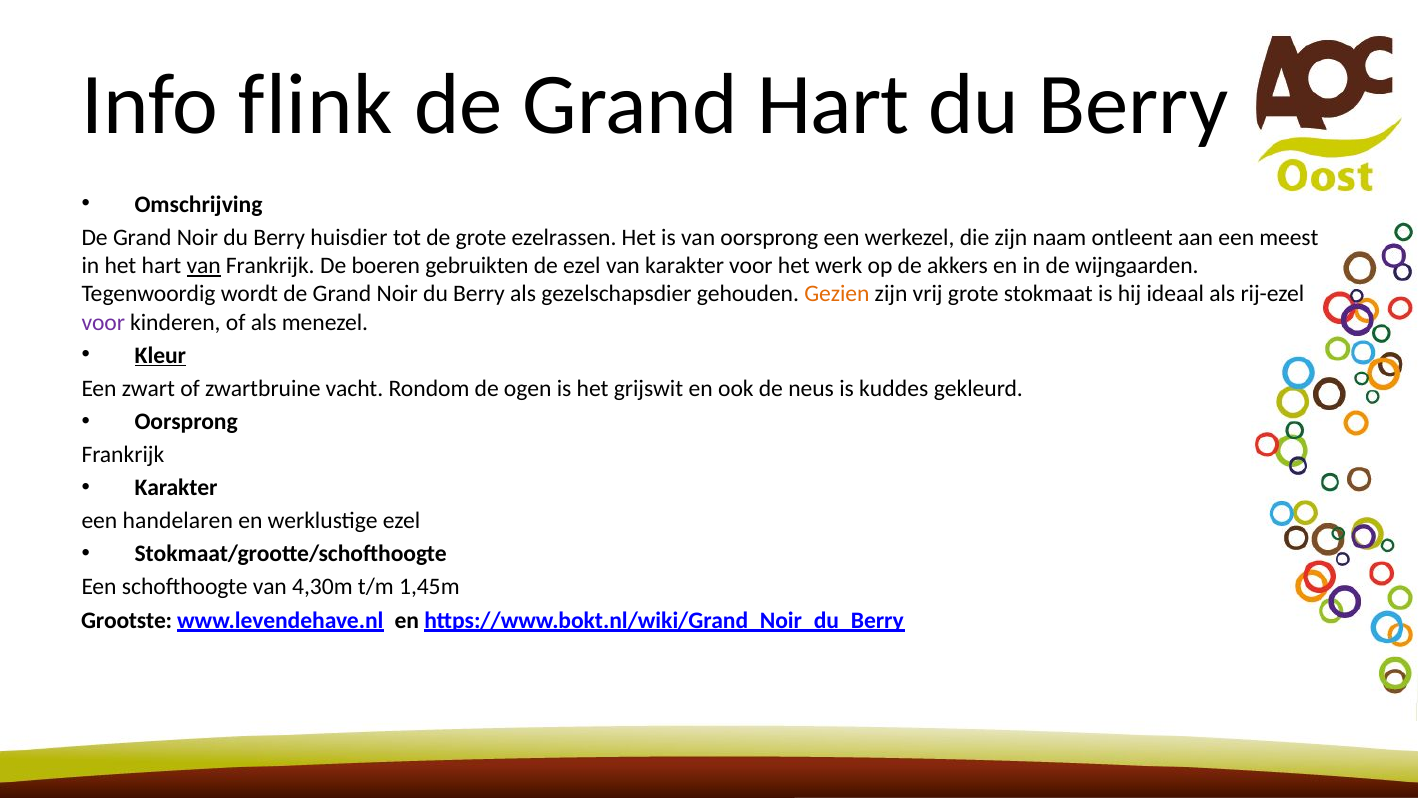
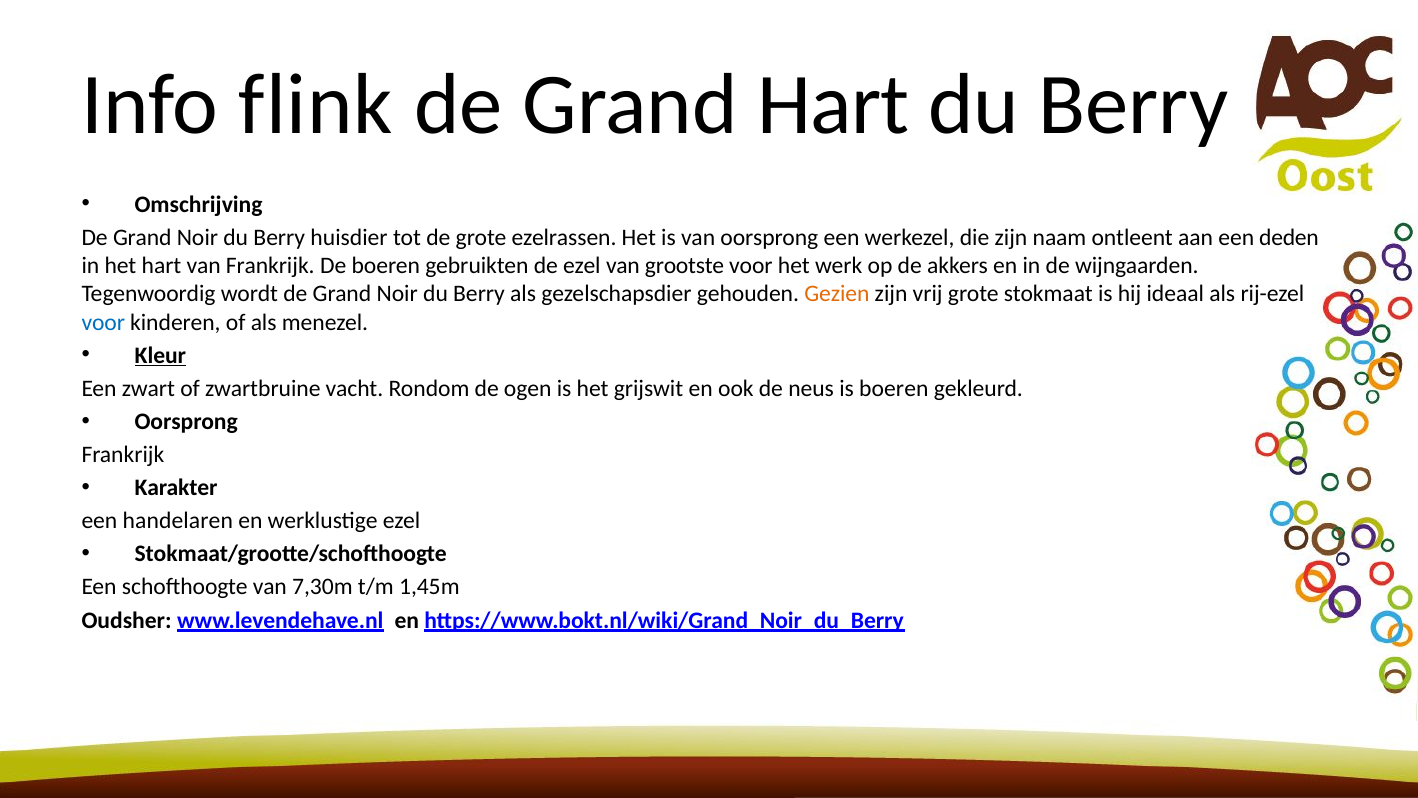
meest: meest -> deden
van at (204, 266) underline: present -> none
van karakter: karakter -> grootste
voor at (103, 322) colour: purple -> blue
is kuddes: kuddes -> boeren
4,30m: 4,30m -> 7,30m
Grootste: Grootste -> Oudsher
